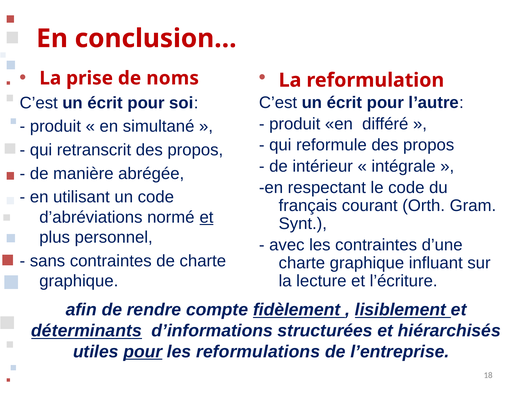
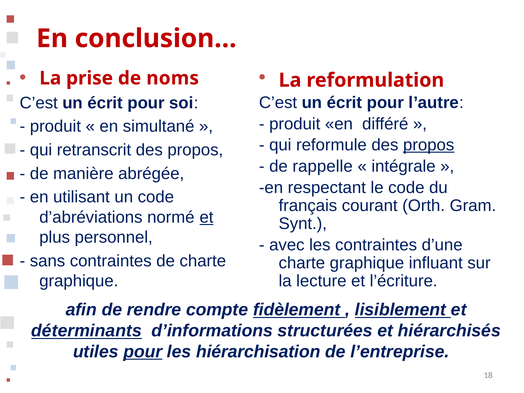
propos at (429, 145) underline: none -> present
intérieur: intérieur -> rappelle
reformulations: reformulations -> hiérarchisation
